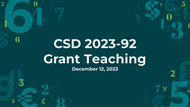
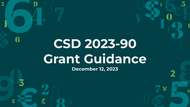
2023-92: 2023-92 -> 2023-90
Teaching: Teaching -> Guidance
